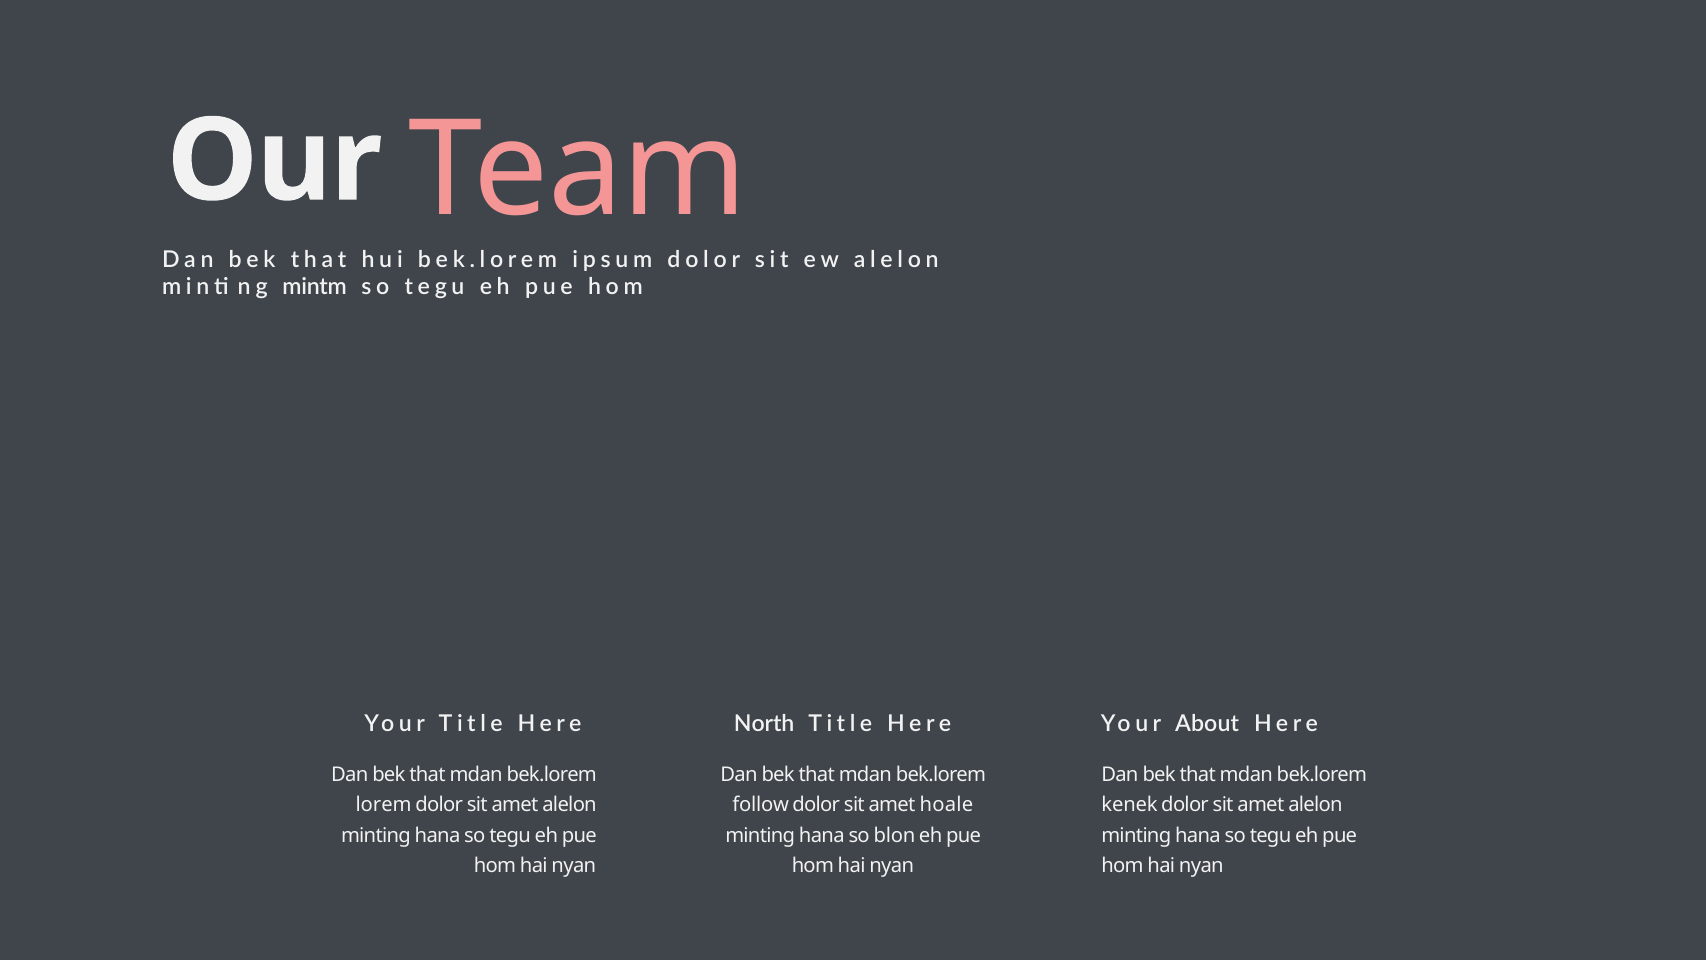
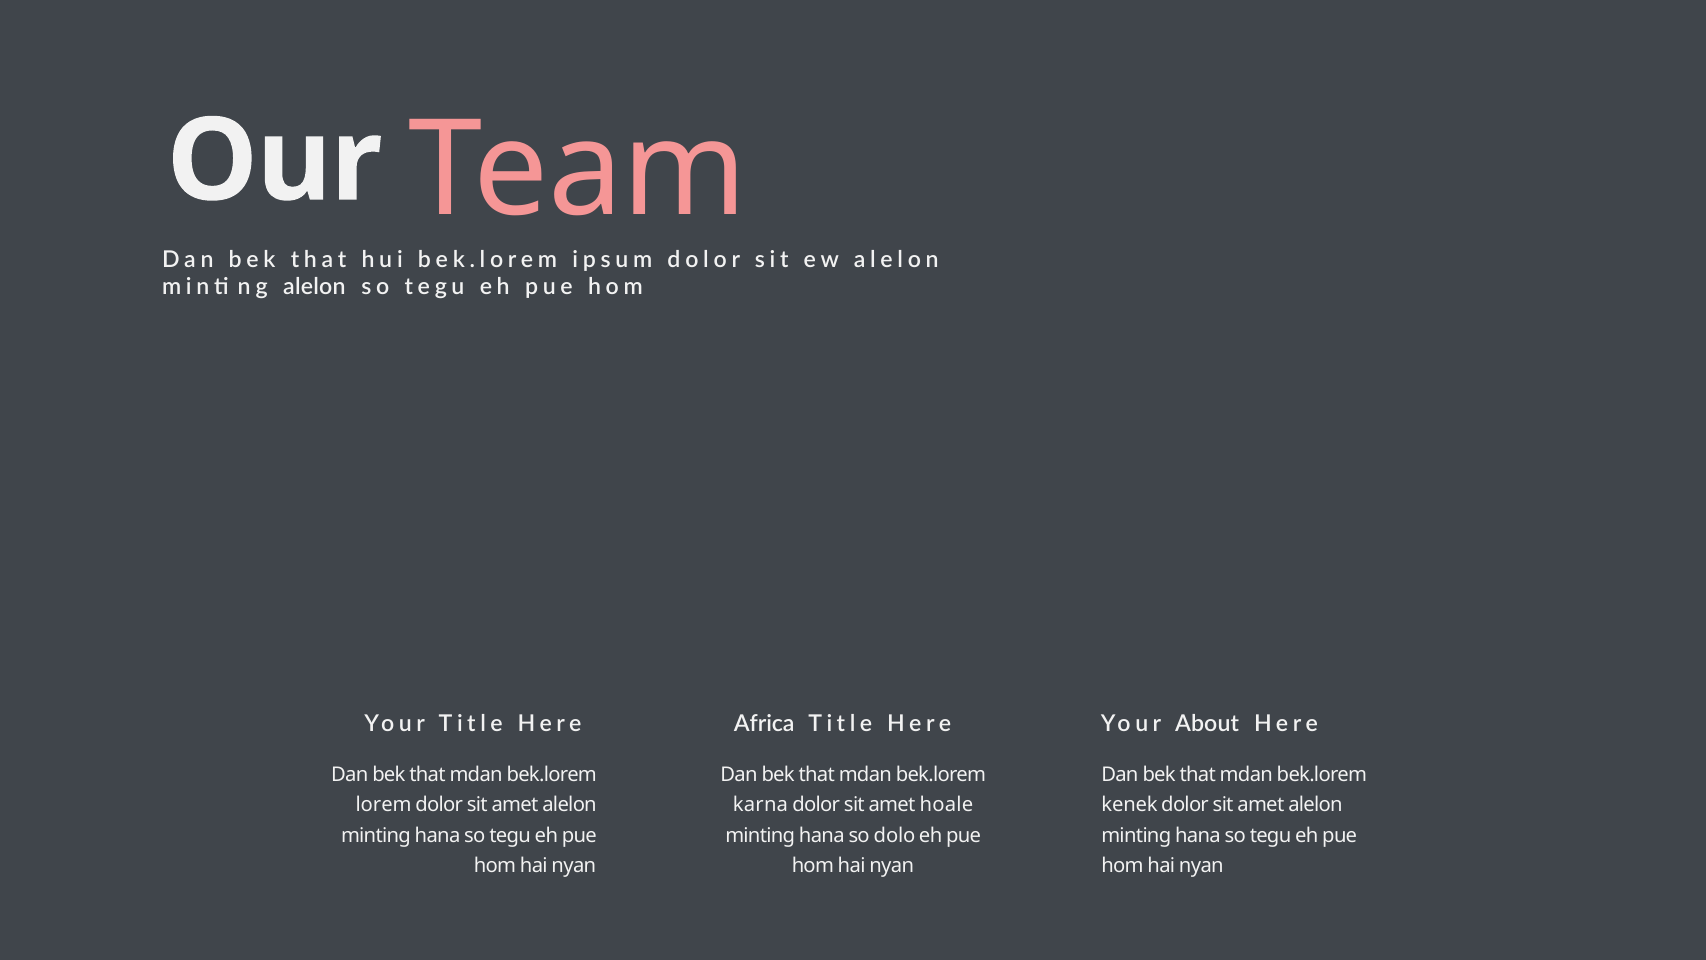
mintm at (315, 287): mintm -> alelon
North: North -> Africa
follow: follow -> karna
blon: blon -> dolo
